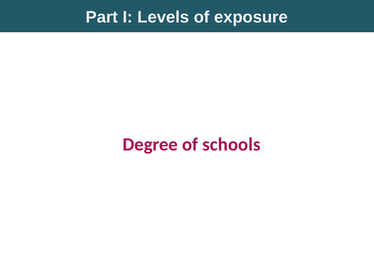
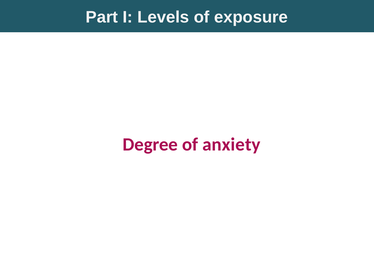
schools: schools -> anxiety
